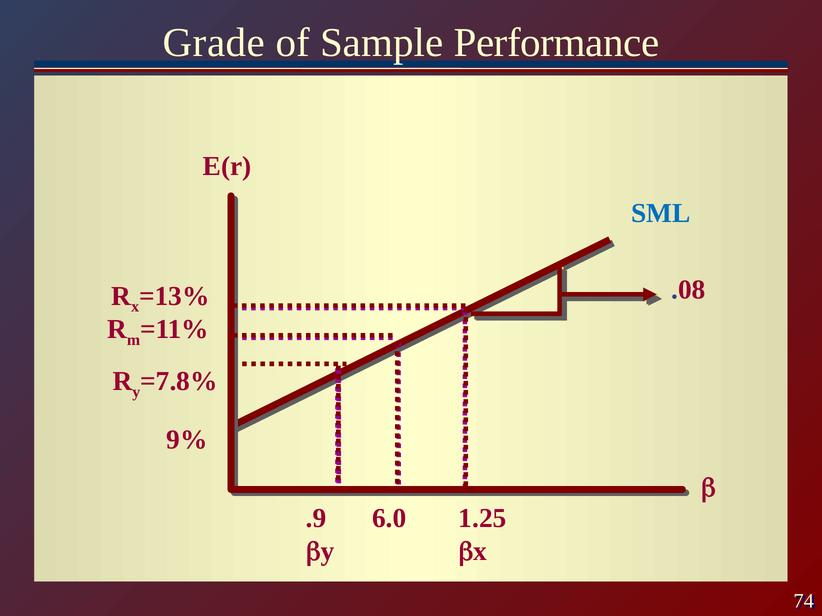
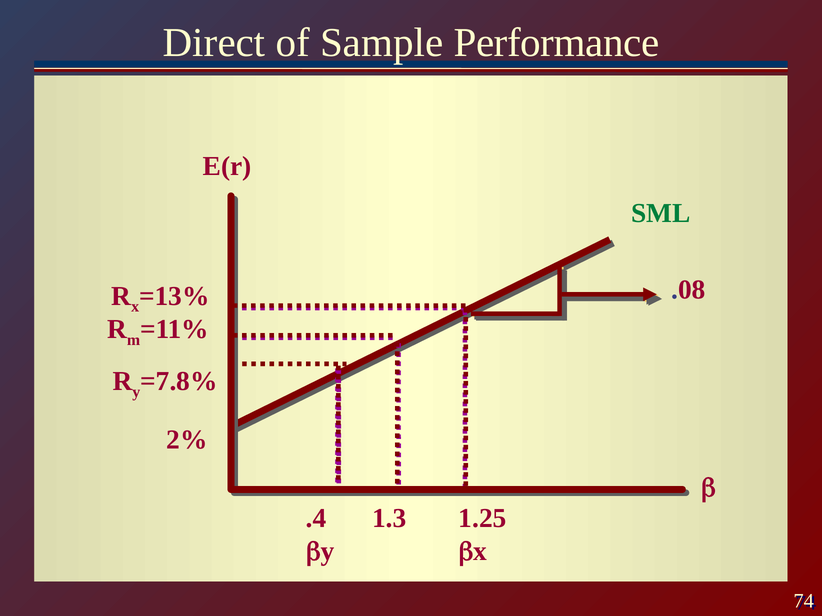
Grade: Grade -> Direct
SML colour: blue -> green
9%: 9% -> 2%
.9: .9 -> .4
6.0: 6.0 -> 1.3
